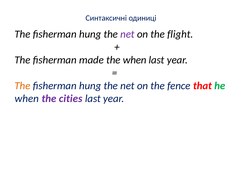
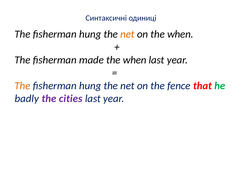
net at (127, 34) colour: purple -> orange
on the flight: flight -> when
when at (27, 99): when -> badly
